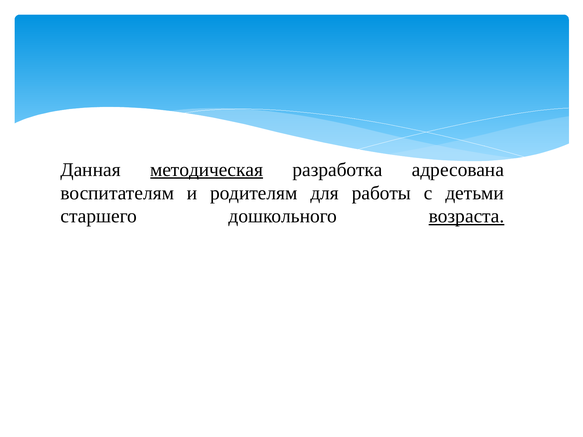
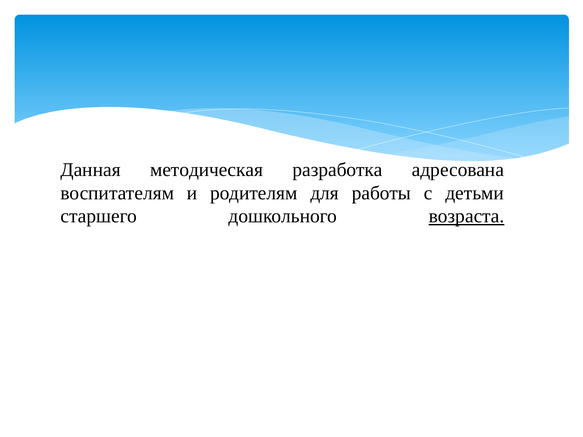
методическая underline: present -> none
